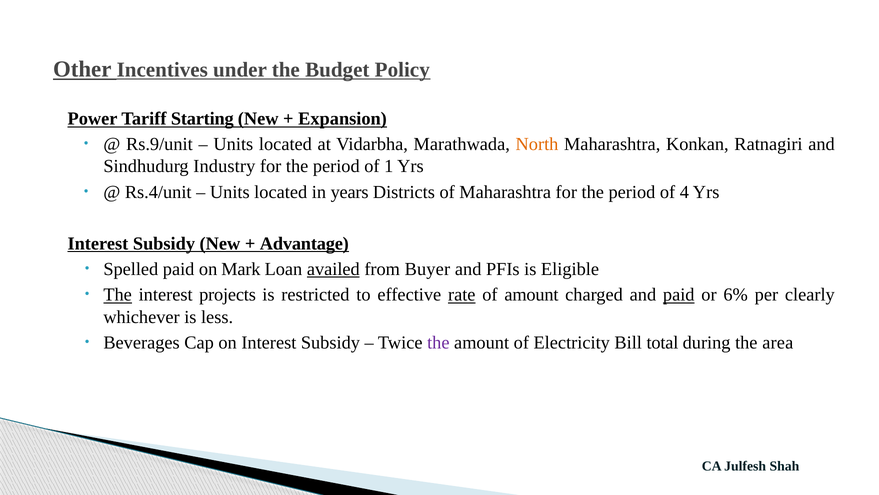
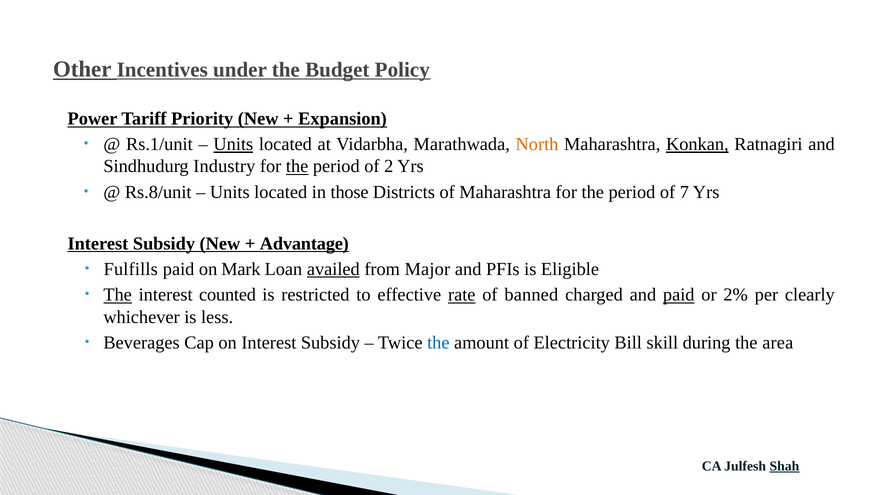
Starting: Starting -> Priority
Rs.9/unit: Rs.9/unit -> Rs.1/unit
Units at (233, 144) underline: none -> present
Konkan underline: none -> present
the at (297, 166) underline: none -> present
1: 1 -> 2
Rs.4/unit: Rs.4/unit -> Rs.8/unit
years: years -> those
4: 4 -> 7
Spelled: Spelled -> Fulfills
Buyer: Buyer -> Major
projects: projects -> counted
of amount: amount -> banned
6%: 6% -> 2%
the at (438, 342) colour: purple -> blue
total: total -> skill
Shah underline: none -> present
